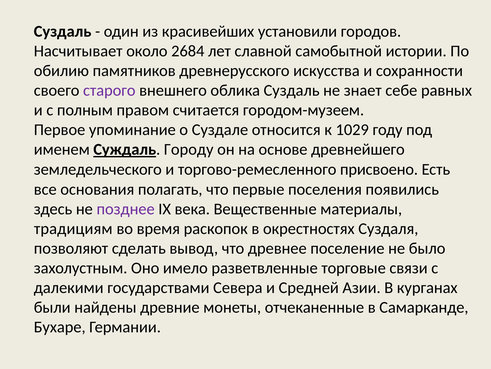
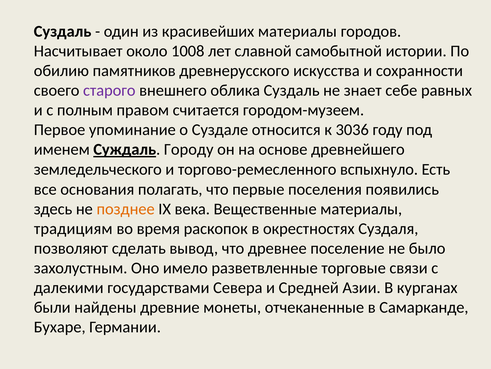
красивейших установили: установили -> материалы
2684: 2684 -> 1008
1029: 1029 -> 3036
присвоено: присвоено -> вспыхнуло
позднее colour: purple -> orange
